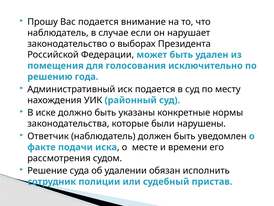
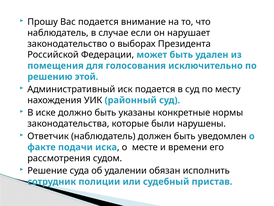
года: года -> этой
